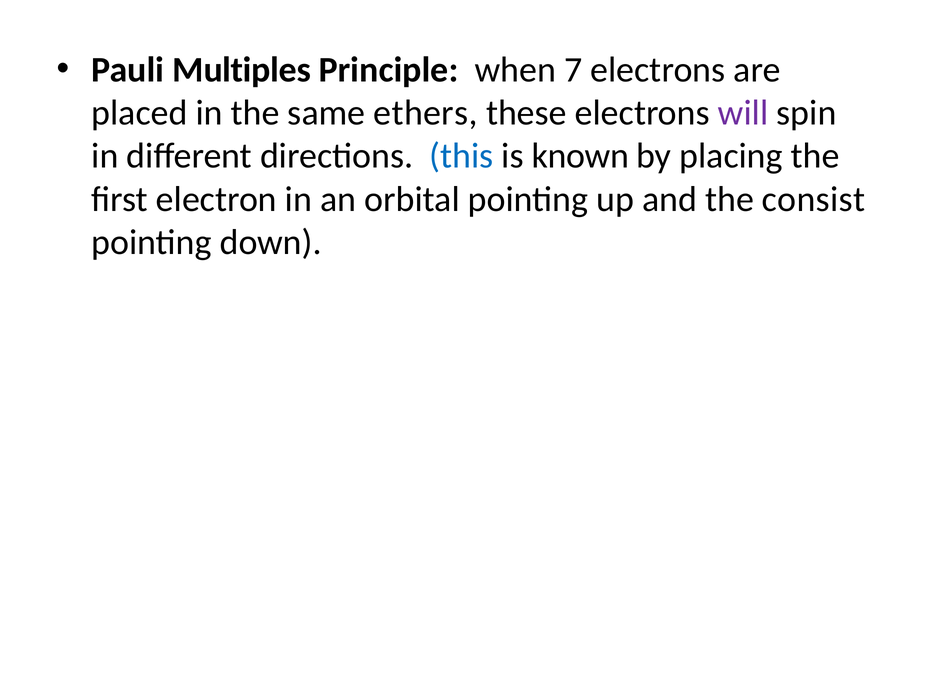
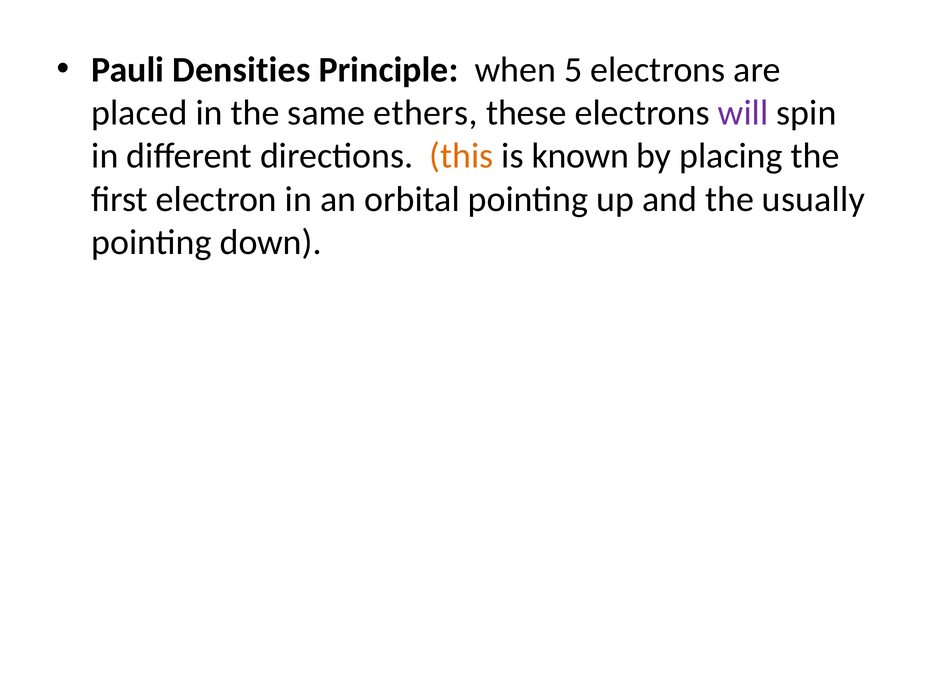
Multiples: Multiples -> Densities
7: 7 -> 5
this colour: blue -> orange
consist: consist -> usually
